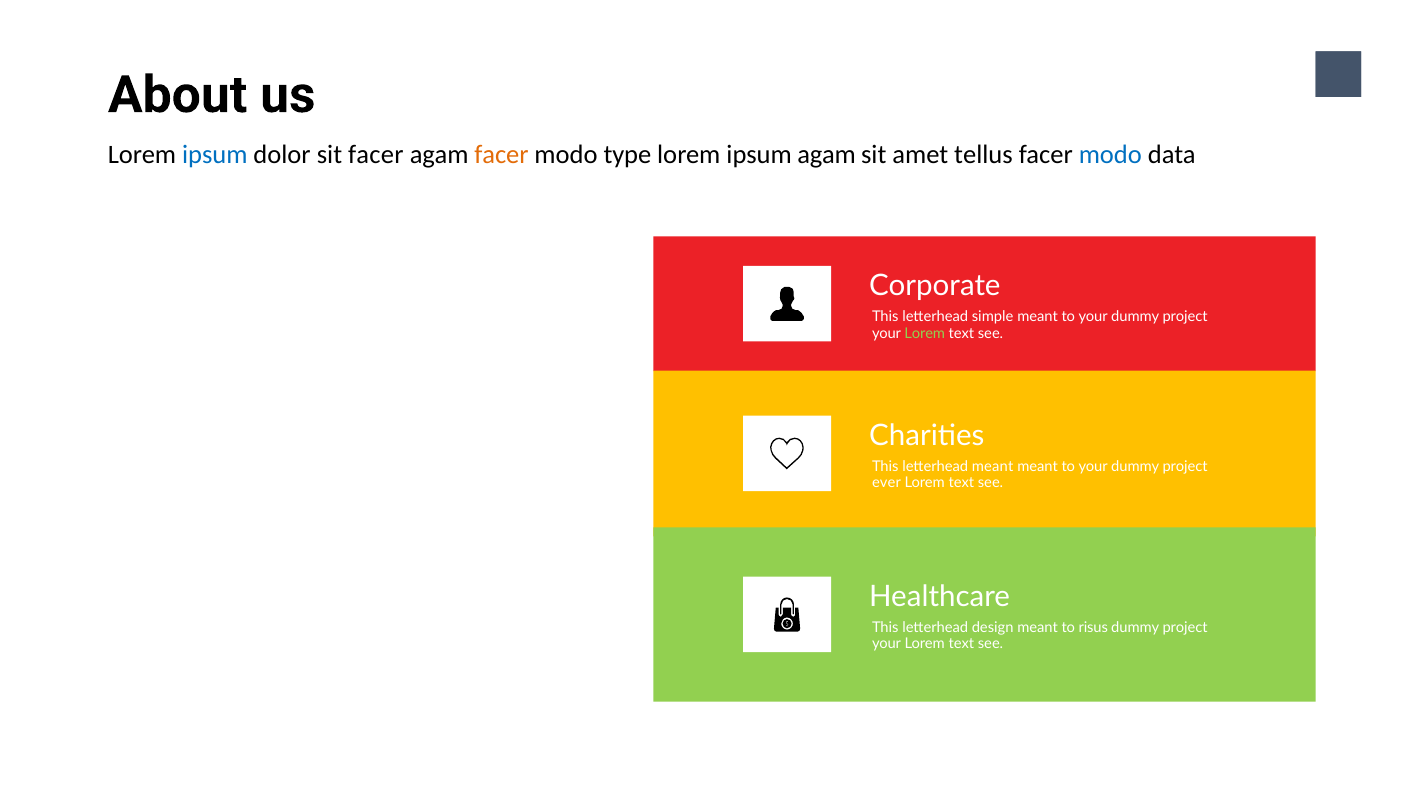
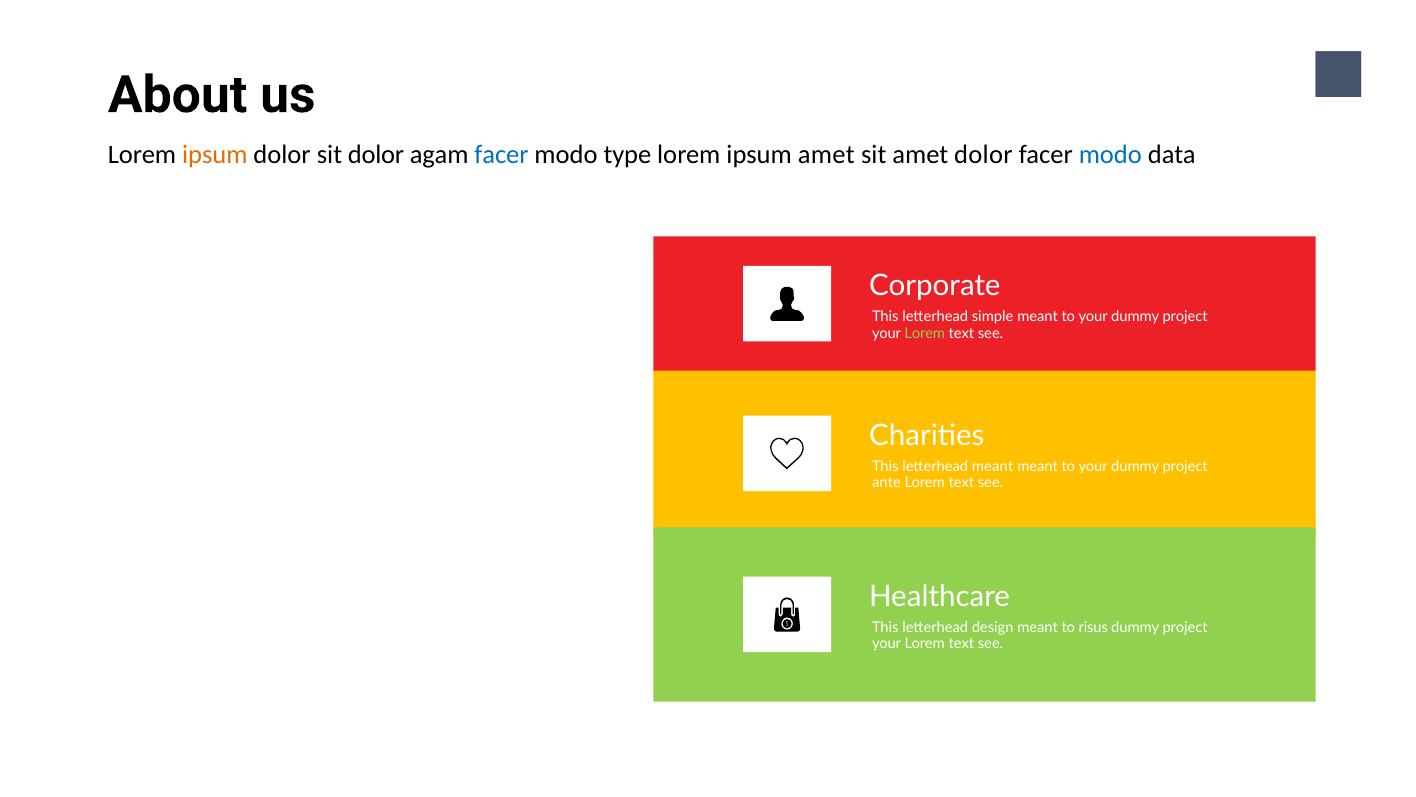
ipsum at (215, 155) colour: blue -> orange
sit facer: facer -> dolor
facer at (502, 155) colour: orange -> blue
ipsum agam: agam -> amet
amet tellus: tellus -> dolor
ever: ever -> ante
